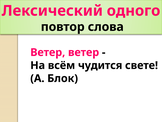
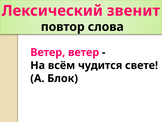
одного: одного -> звенит
